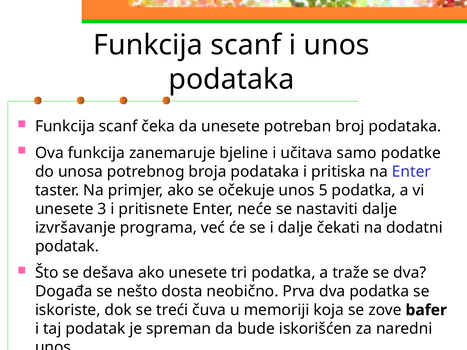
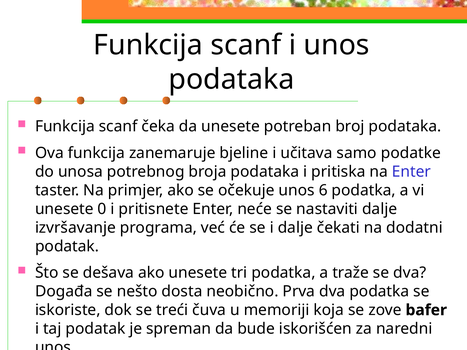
5: 5 -> 6
3: 3 -> 0
